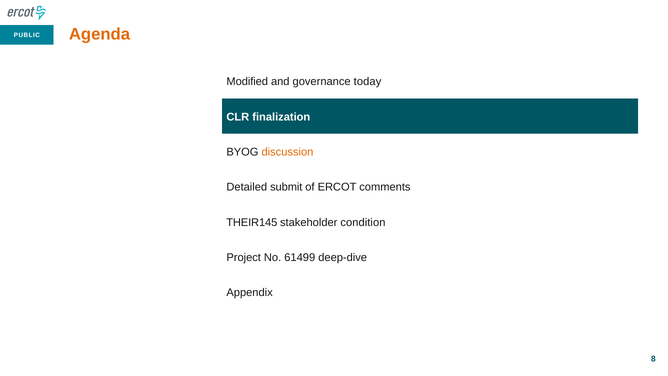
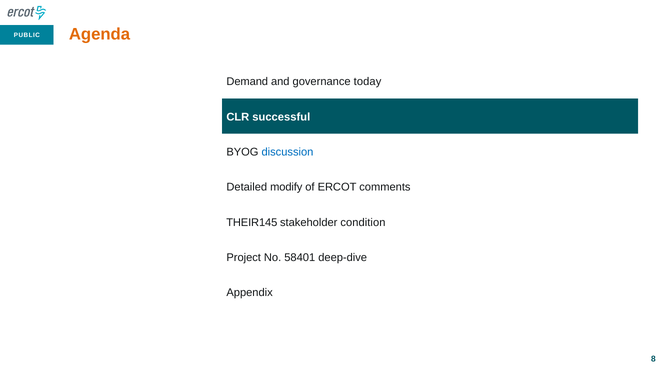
Modified: Modified -> Demand
finalization: finalization -> successful
discussion colour: orange -> blue
submit: submit -> modify
61499: 61499 -> 58401
